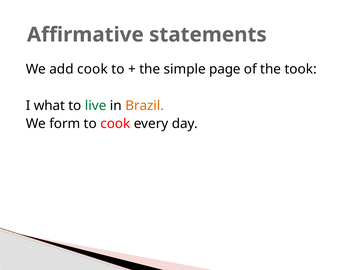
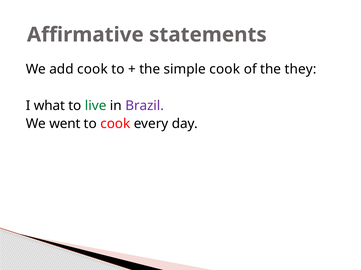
simple page: page -> cook
took: took -> they
Brazil colour: orange -> purple
form: form -> went
